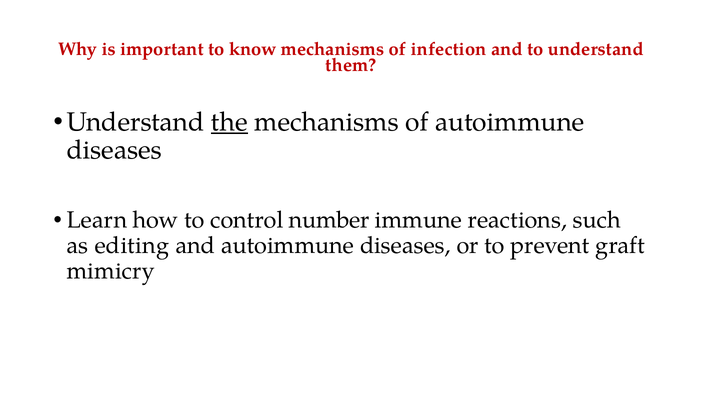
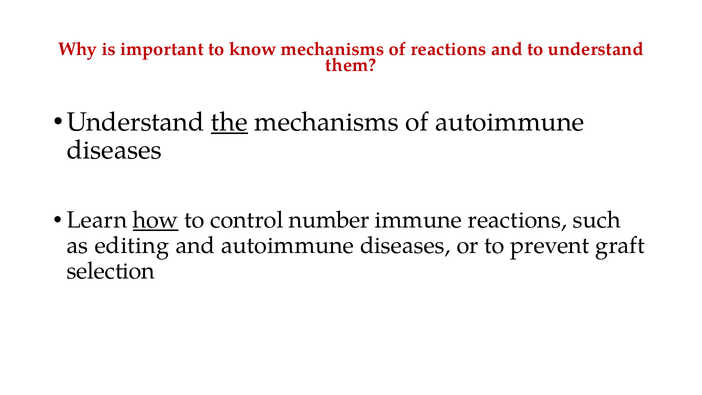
of infection: infection -> reactions
how underline: none -> present
mimicry: mimicry -> selection
